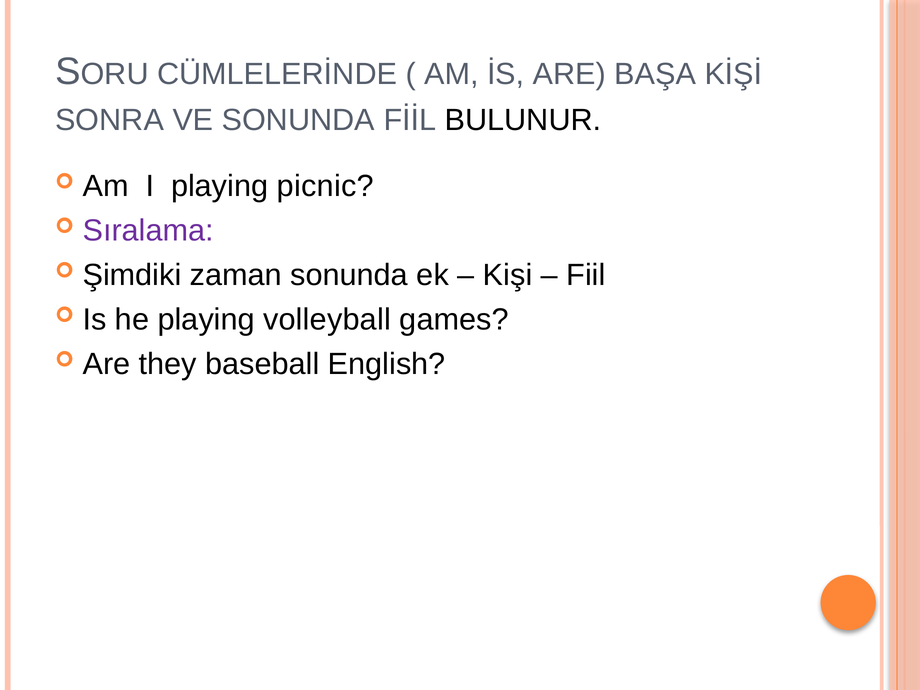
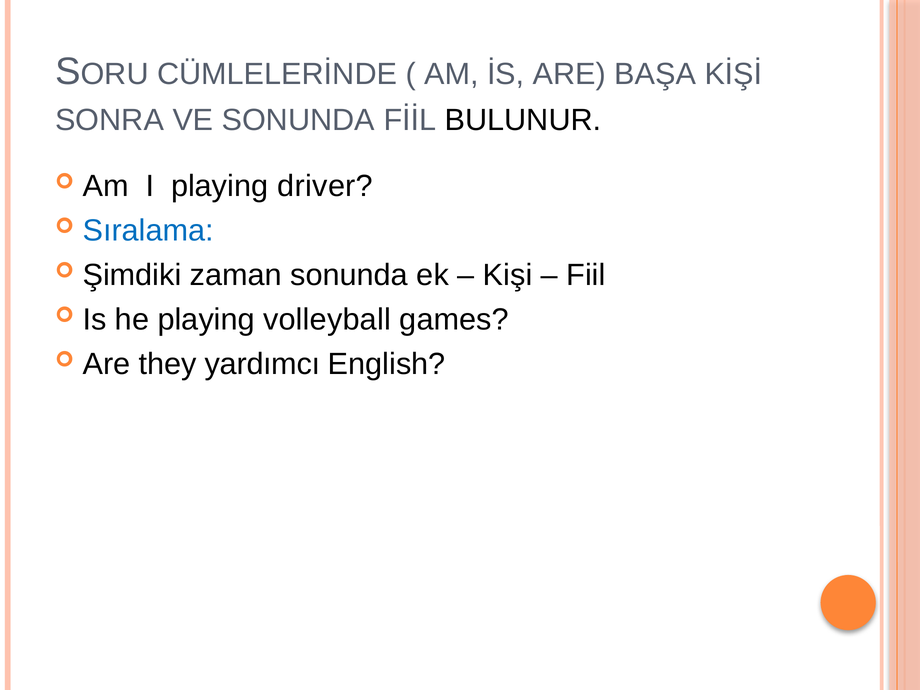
picnic: picnic -> driver
Sıralama colour: purple -> blue
baseball: baseball -> yardımcı
